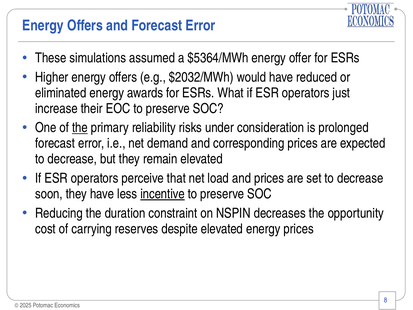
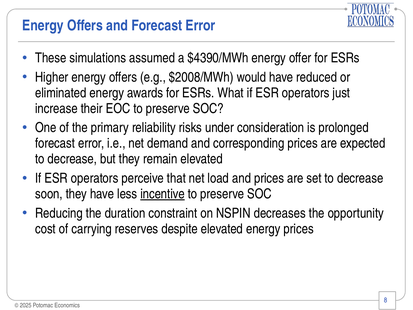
$5364/MWh: $5364/MWh -> $4390/MWh
$2032/MWh: $2032/MWh -> $2008/MWh
the at (80, 128) underline: present -> none
